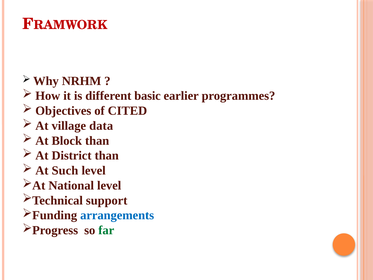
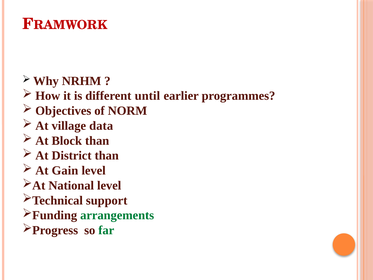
basic: basic -> until
CITED: CITED -> NORM
Such: Such -> Gain
arrangements colour: blue -> green
